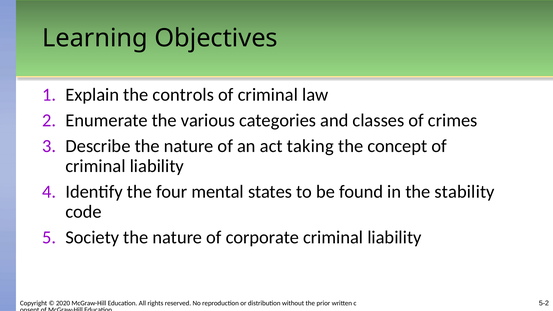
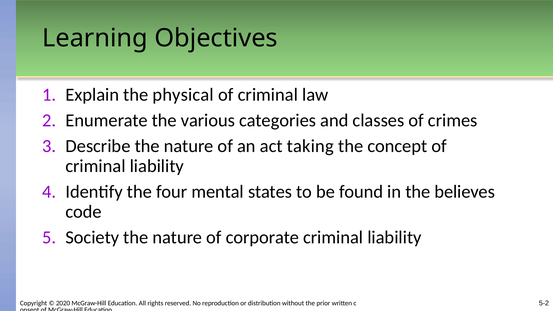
controls: controls -> physical
stability: stability -> believes
